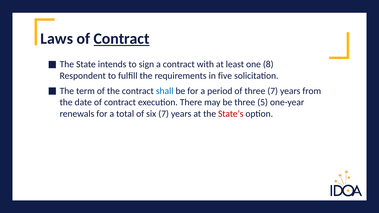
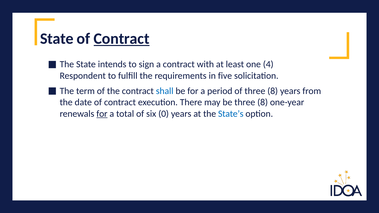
Laws at (57, 39): Laws -> State
8: 8 -> 4
of three 7: 7 -> 8
be three 5: 5 -> 8
for at (102, 114) underline: none -> present
six 7: 7 -> 0
State’s colour: red -> blue
